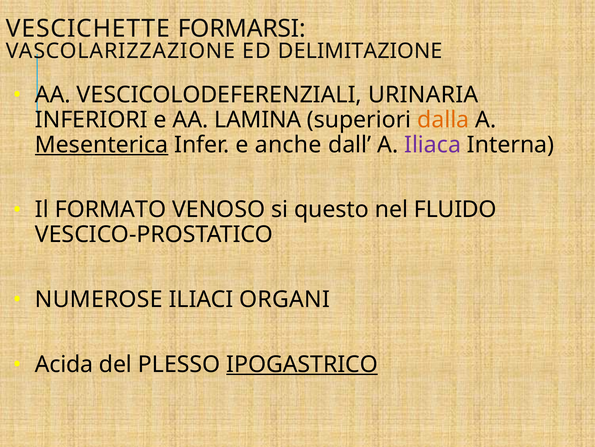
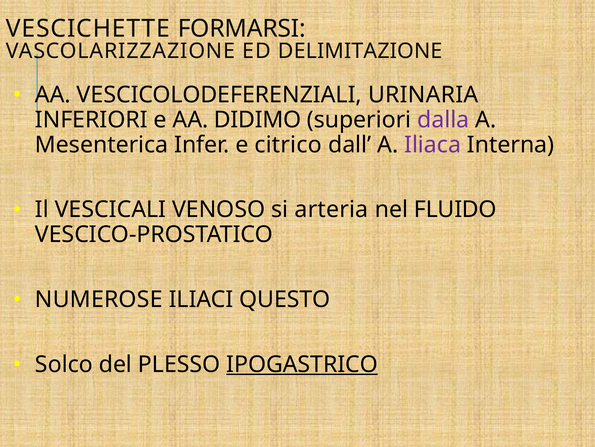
LAMINA: LAMINA -> DIDIMO
dalla colour: orange -> purple
Mesenterica underline: present -> none
anche: anche -> citrico
FORMATO: FORMATO -> VESCICALI
questo: questo -> arteria
ORGANI: ORGANI -> QUESTO
Acida: Acida -> Solco
